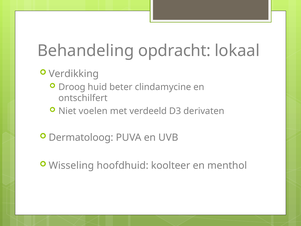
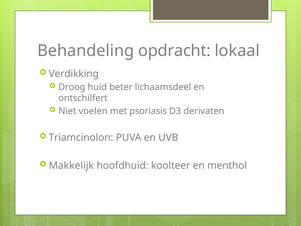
clindamycine: clindamycine -> lichaamsdeel
verdeeld: verdeeld -> psoriasis
Dermatoloog: Dermatoloog -> Triamcinolon
Wisseling: Wisseling -> Makkelijk
